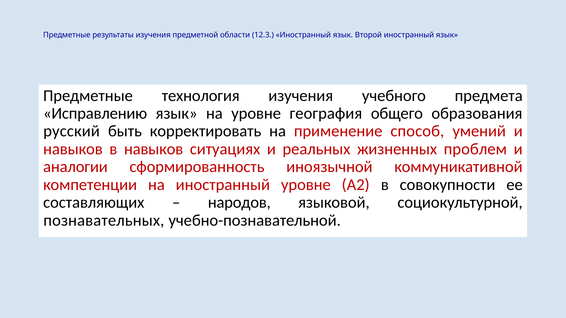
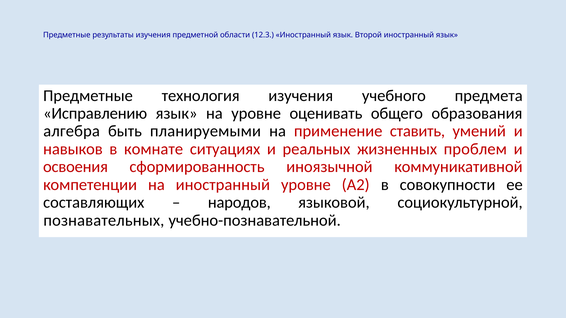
география: география -> оценивать
русский: русский -> алгебра
корректировать: корректировать -> планируемыми
способ: способ -> ставить
в навыков: навыков -> комнате
аналогии: аналогии -> освоения
